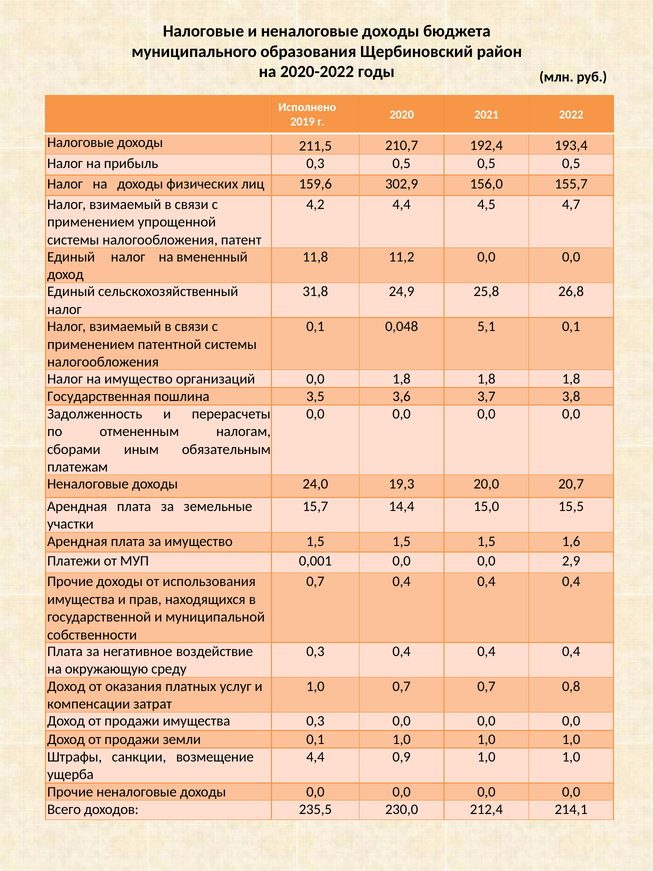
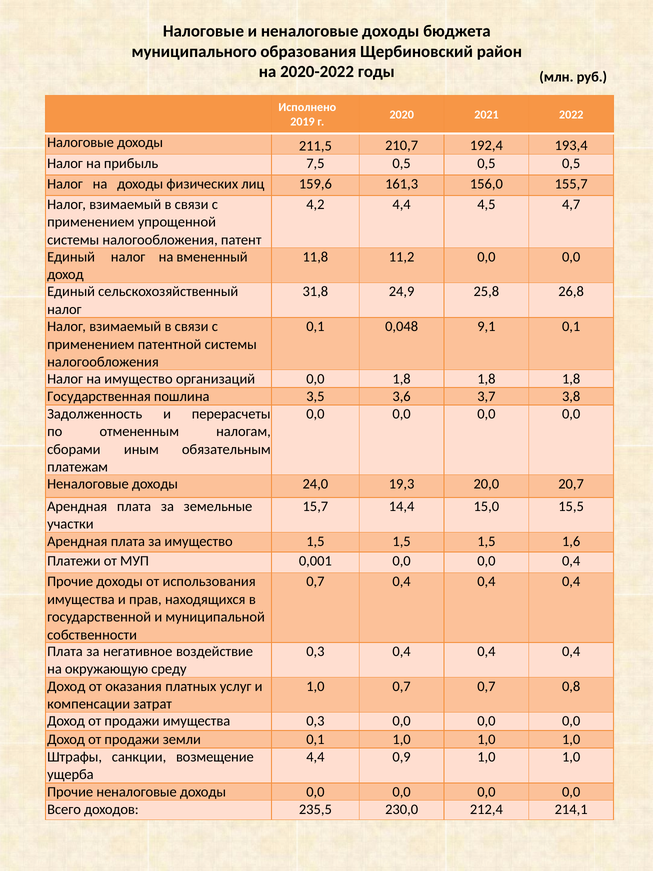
прибыль 0,3: 0,3 -> 7,5
302,9: 302,9 -> 161,3
5,1: 5,1 -> 9,1
0,0 2,9: 2,9 -> 0,4
